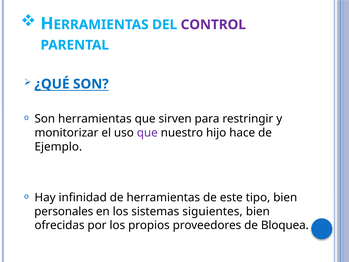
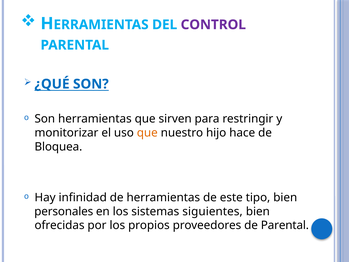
que at (147, 133) colour: purple -> orange
Ejemplo: Ejemplo -> Bloquea
de Bloquea: Bloquea -> Parental
